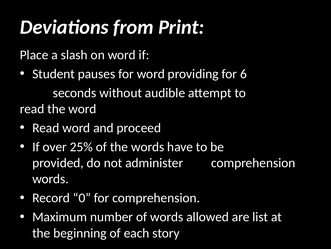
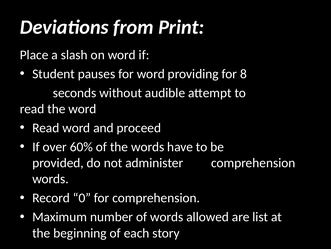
6: 6 -> 8
25%: 25% -> 60%
